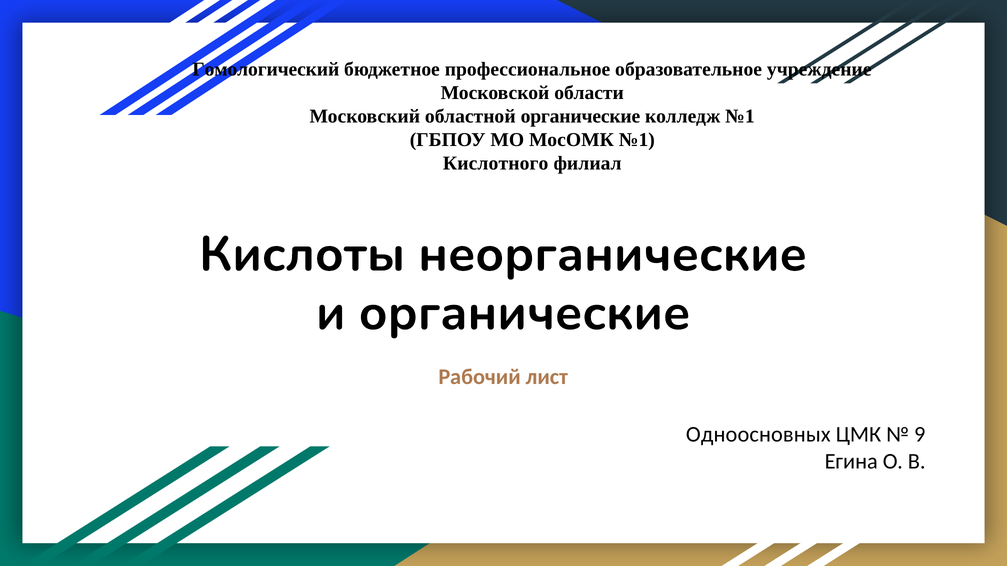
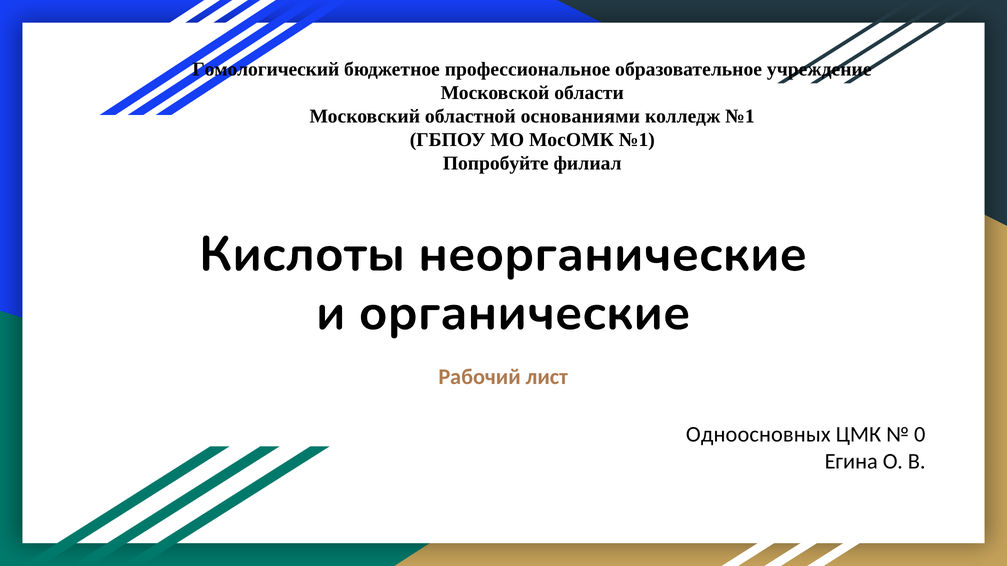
областной органические: органические -> основаниями
Кислотного: Кислотного -> Попробуйте
9: 9 -> 0
